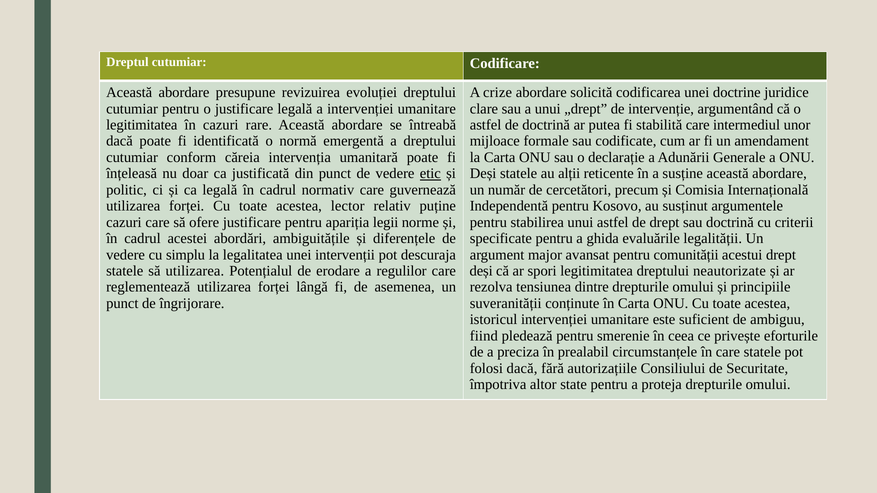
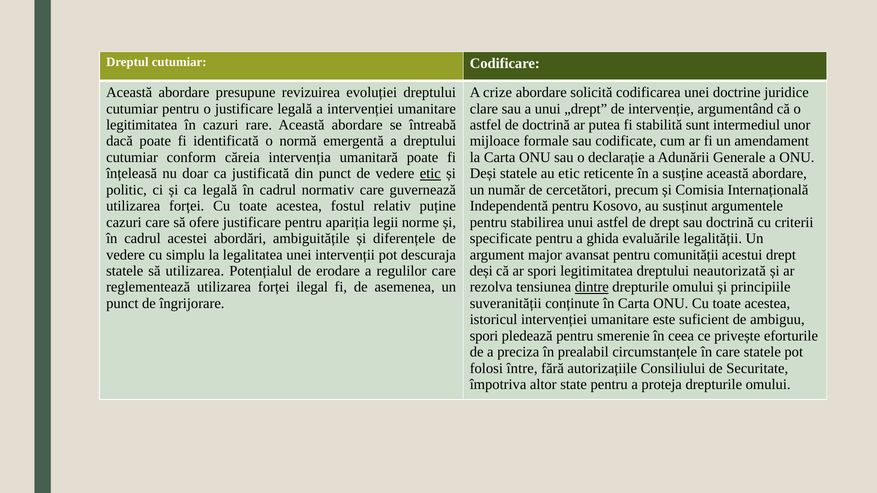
stabilită care: care -> sunt
au alții: alții -> etic
lector: lector -> fostul
neautorizate: neautorizate -> neautorizată
lângă: lângă -> ilegal
dintre underline: none -> present
fiind at (484, 336): fiind -> spori
folosi dacă: dacă -> între
